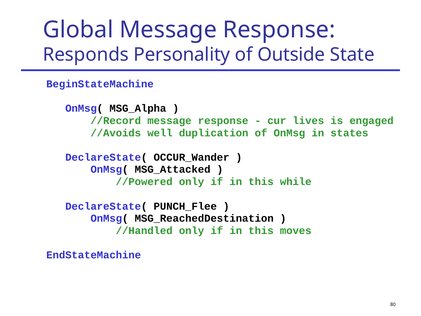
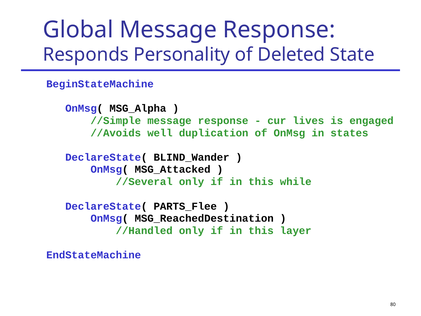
Outside: Outside -> Deleted
//Record: //Record -> //Simple
OCCUR_Wander: OCCUR_Wander -> BLIND_Wander
//Powered: //Powered -> //Several
PUNCH_Flee: PUNCH_Flee -> PARTS_Flee
moves: moves -> layer
